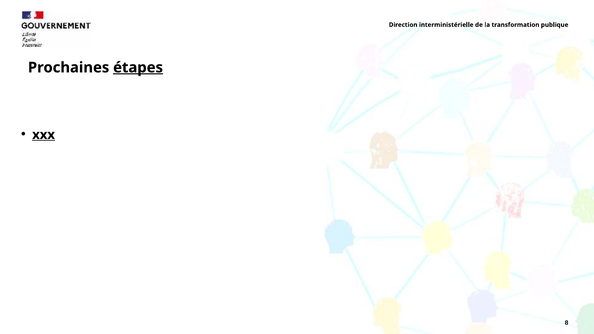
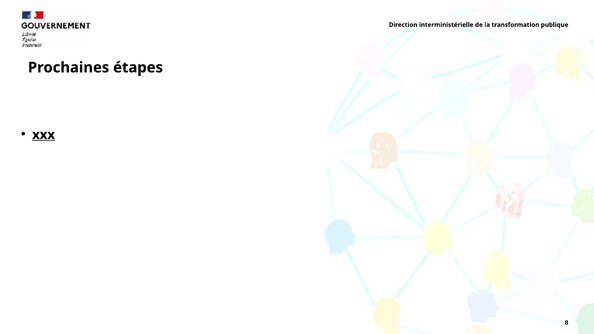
étapes underline: present -> none
